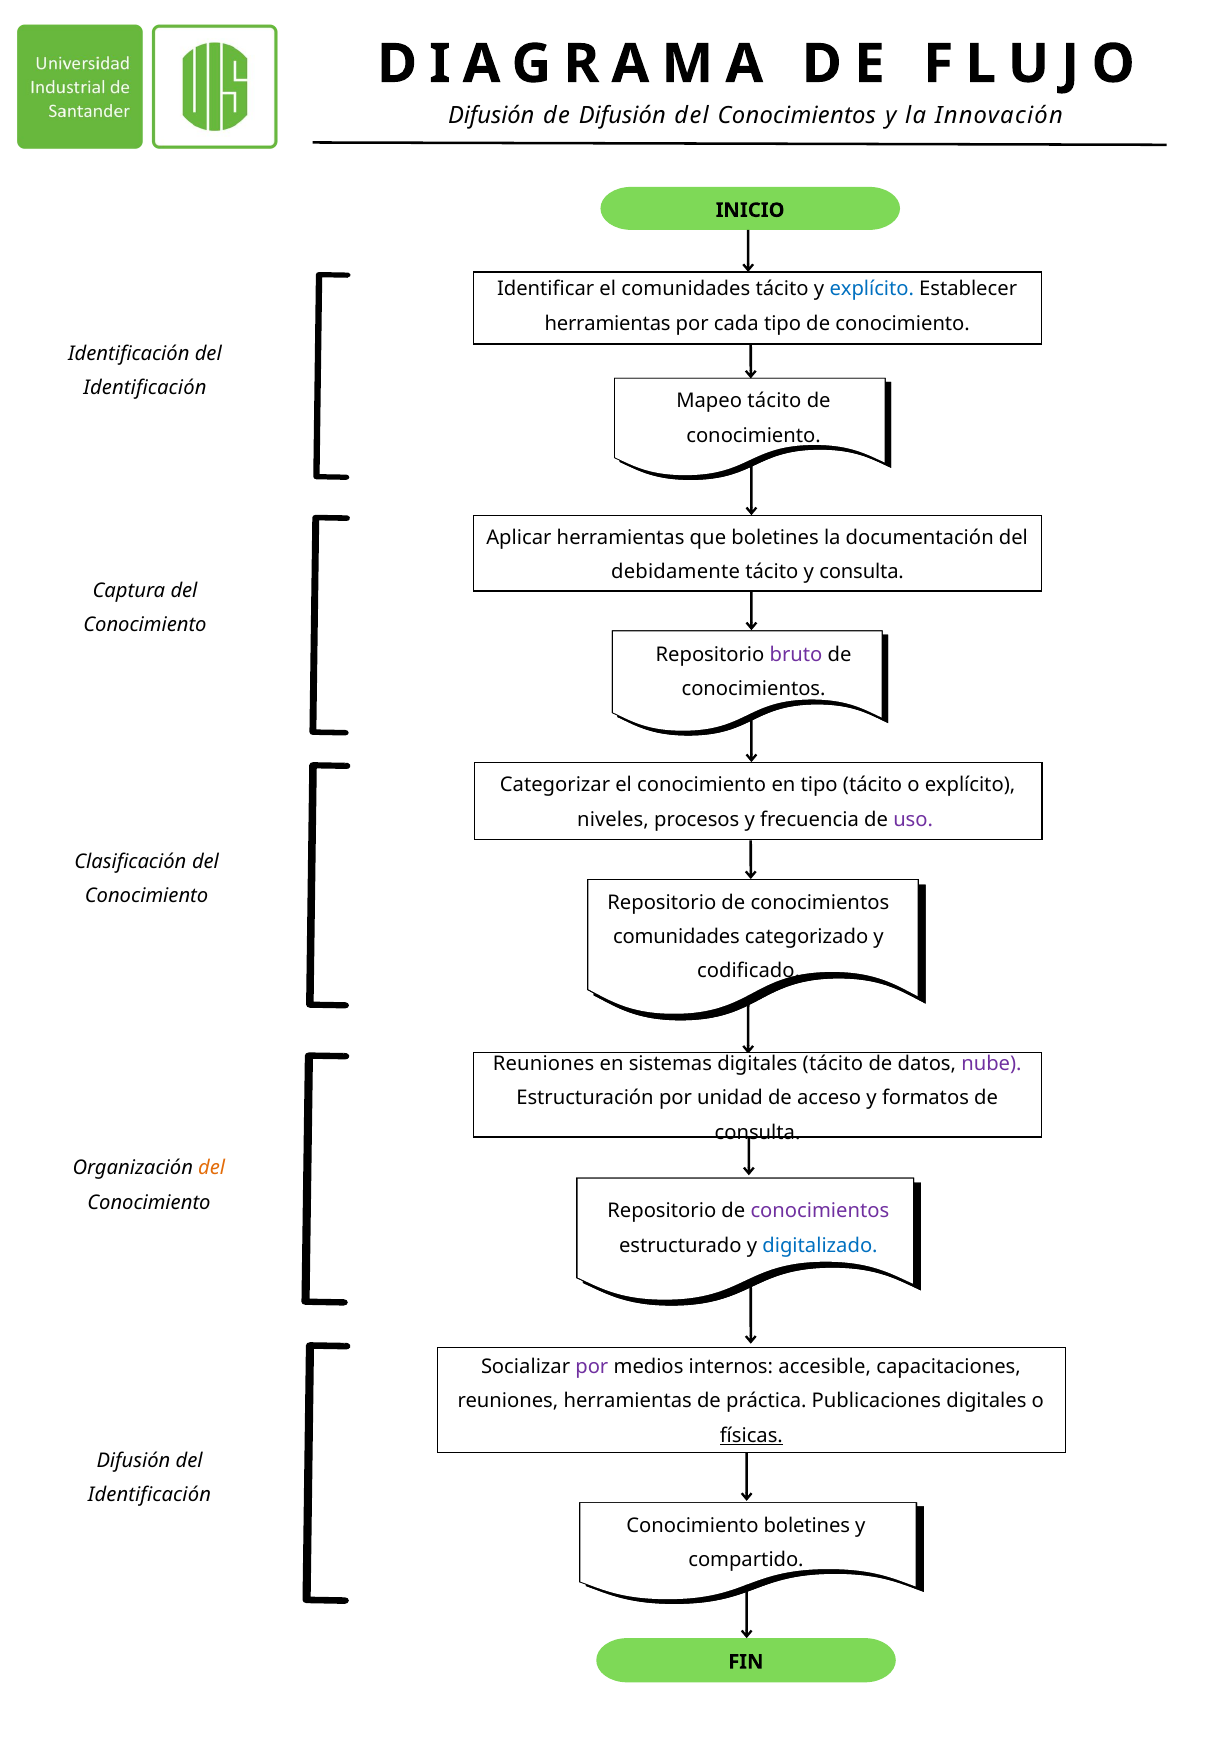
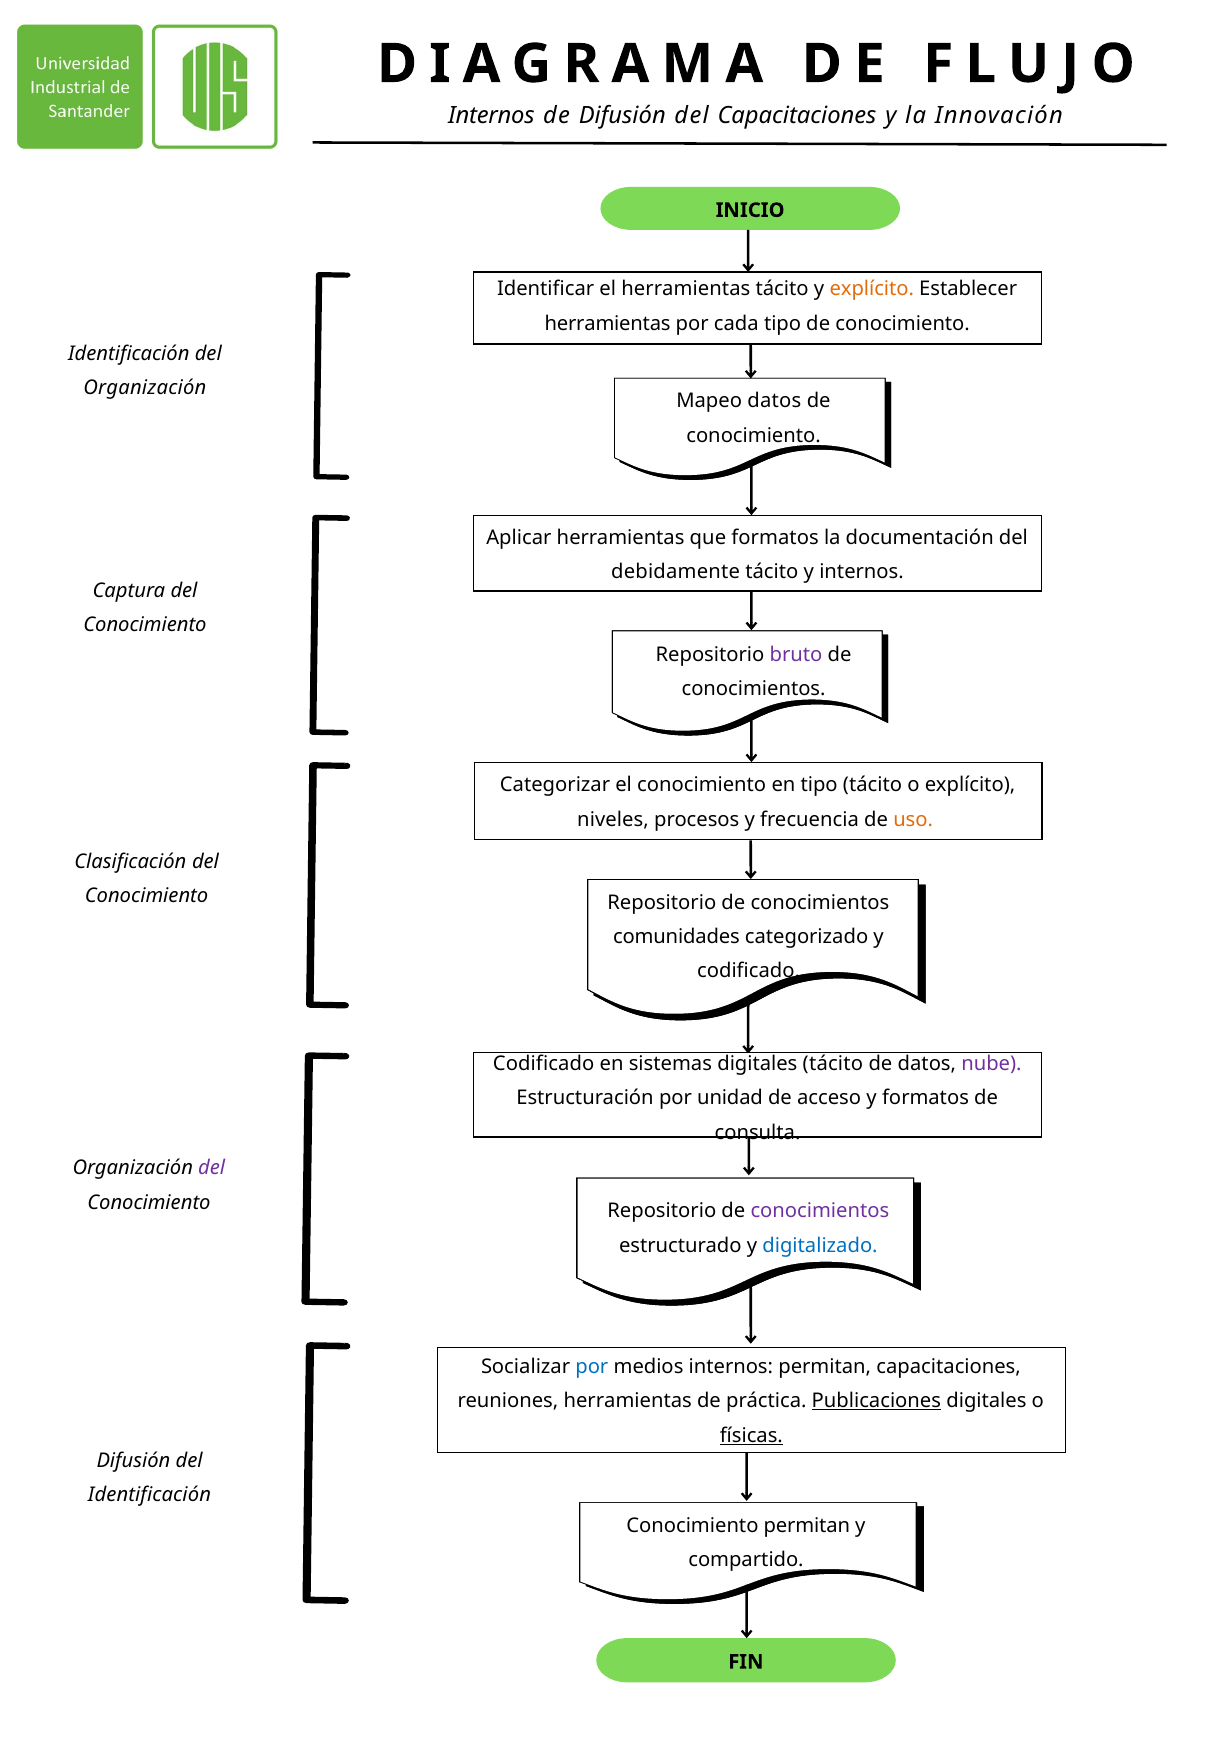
Difusión at (491, 116): Difusión -> Internos
del Conocimientos: Conocimientos -> Capacitaciones
el comunidades: comunidades -> herramientas
explícito at (872, 289) colour: blue -> orange
Identificación at (145, 388): Identificación -> Organización
Mapeo tácito: tácito -> datos
que boletines: boletines -> formatos
y consulta: consulta -> internos
uso colour: purple -> orange
Reuniones at (544, 1064): Reuniones -> Codificado
del at (212, 1169) colour: orange -> purple
por at (592, 1367) colour: purple -> blue
internos accesible: accesible -> permitan
Publicaciones underline: none -> present
Conocimiento boletines: boletines -> permitan
